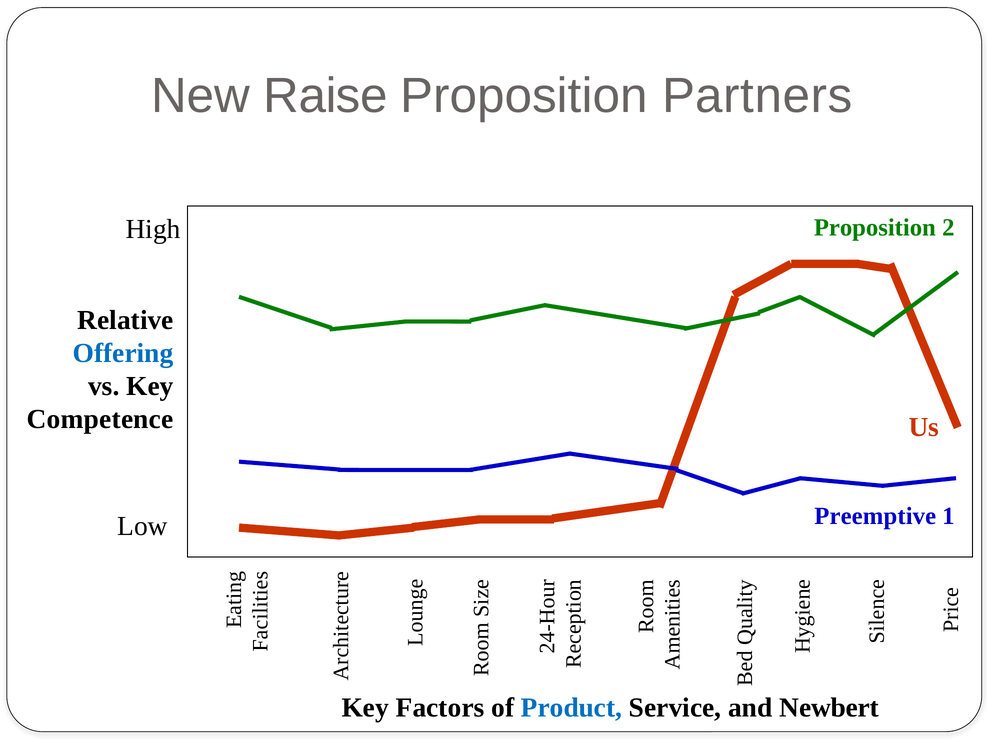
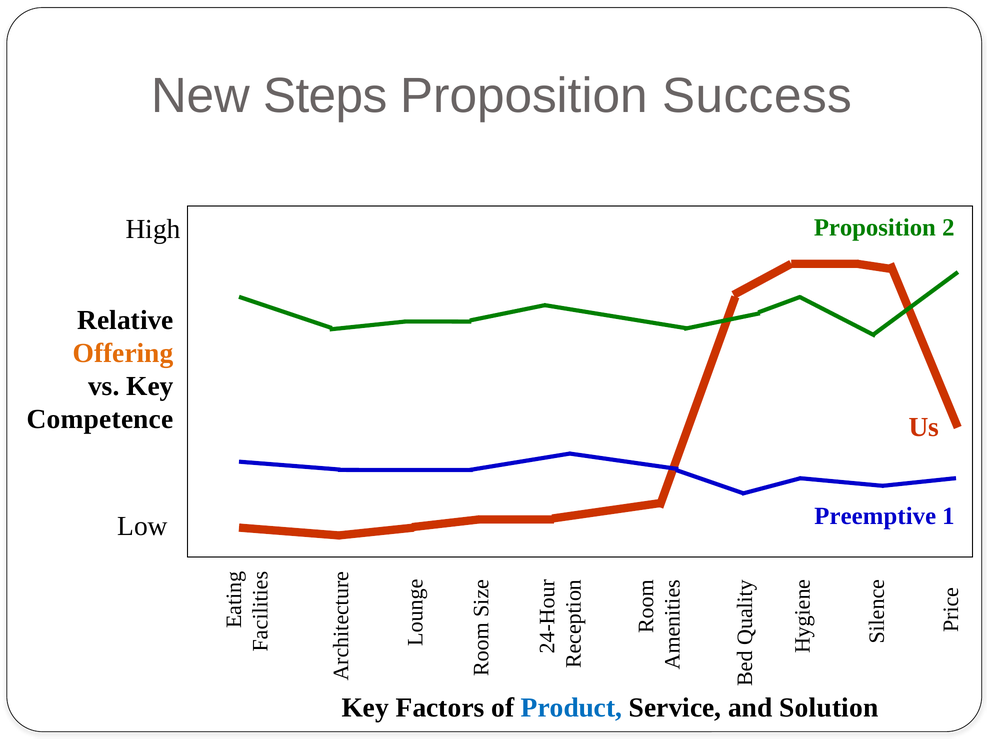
Raise: Raise -> Steps
Partners: Partners -> Success
Offering colour: blue -> orange
Newbert: Newbert -> Solution
